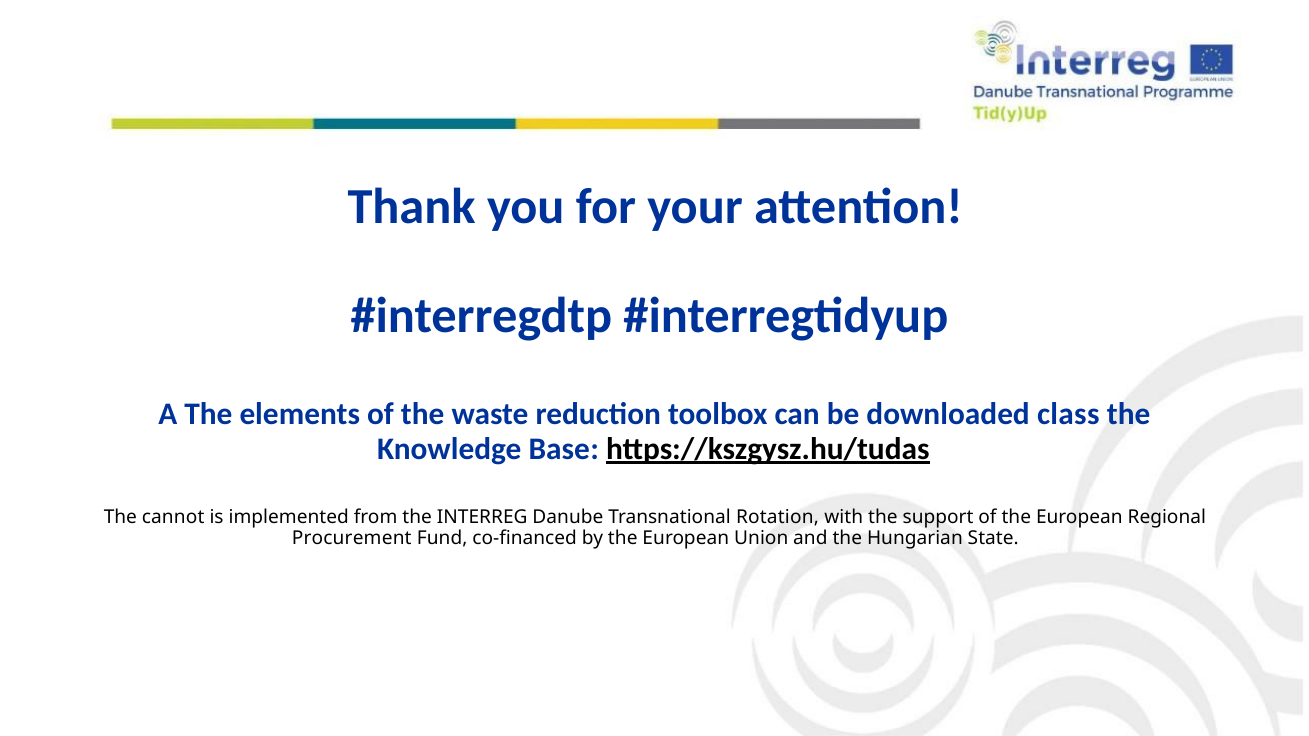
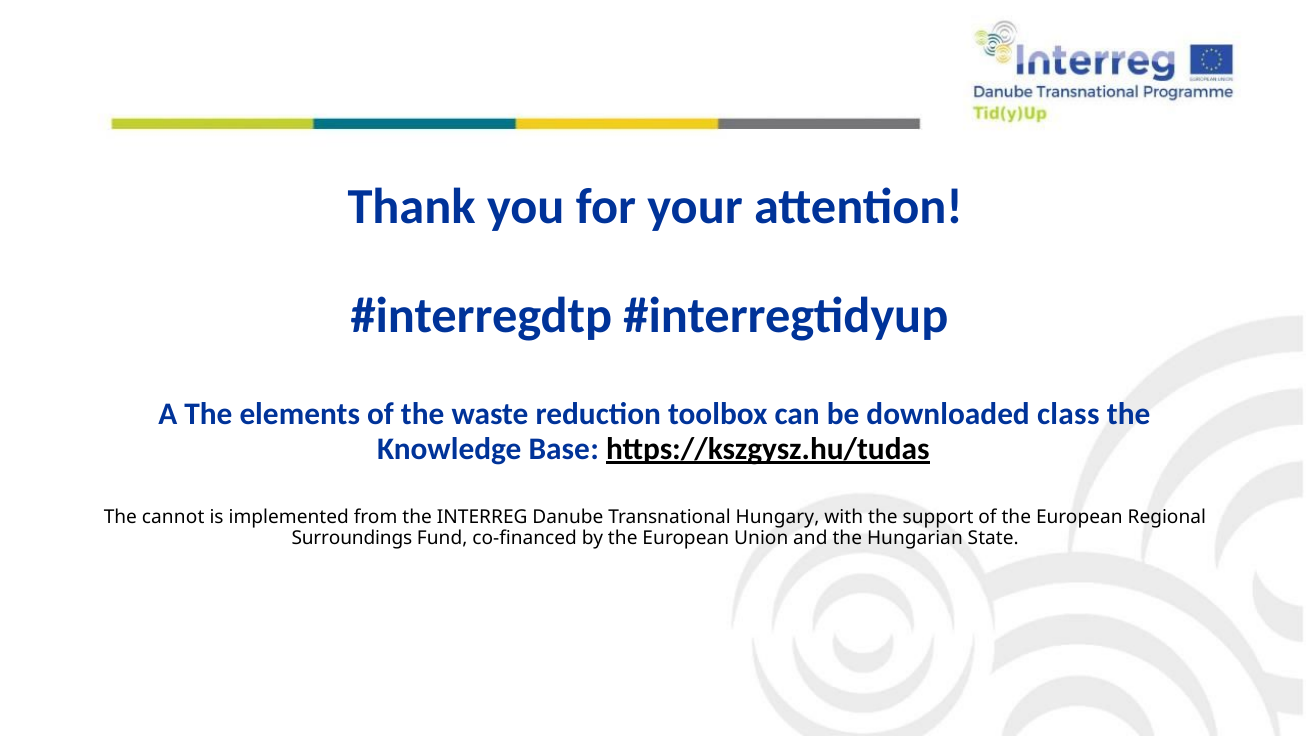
Rotation: Rotation -> Hungary
Procurement: Procurement -> Surroundings
